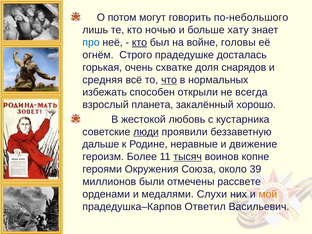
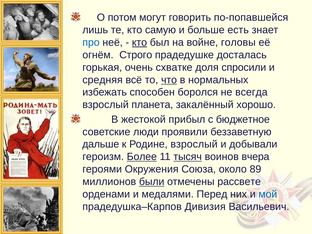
по-небольшого: по-небольшого -> по-попавшейся
ночью: ночью -> самую
хату: хату -> есть
снарядов: снарядов -> спросили
открыли: открыли -> боролся
любовь: любовь -> прибыл
кустарника: кустарника -> бюджетное
люди underline: present -> none
Родине неравные: неравные -> взрослый
движение: движение -> добывали
Более underline: none -> present
копне: копне -> вчера
39: 39 -> 89
были underline: none -> present
Слухи: Слухи -> Перед
мой colour: orange -> blue
Ответил: Ответил -> Дивизия
